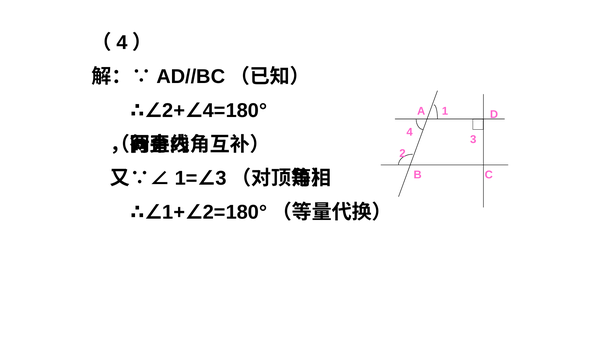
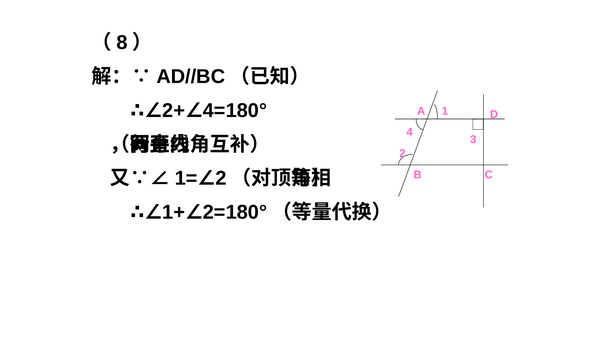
4 at (122, 43): 4 -> 8
3 at (221, 178): 3 -> 2
